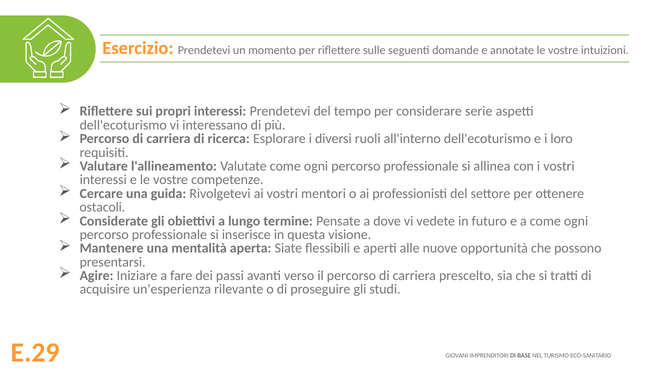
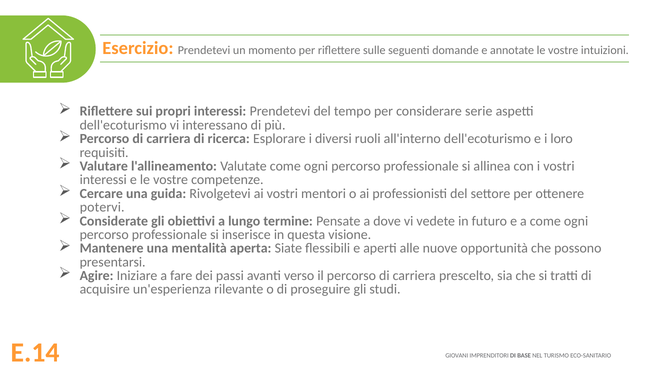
ostacoli: ostacoli -> potervi
E.29: E.29 -> E.14
